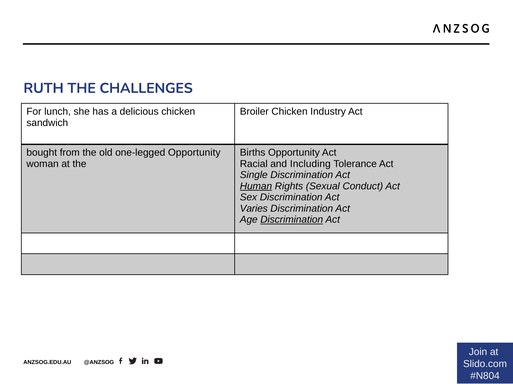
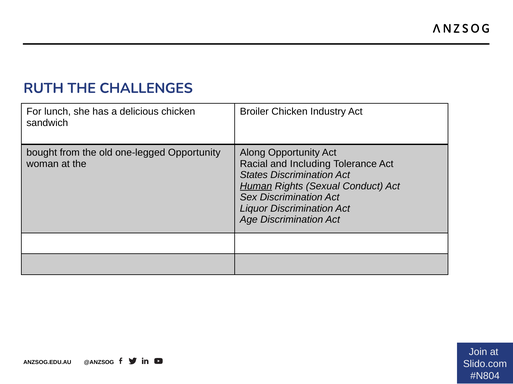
Births: Births -> Along
Single: Single -> States
Varies: Varies -> Liquor
Discrimination at (292, 220) underline: present -> none
